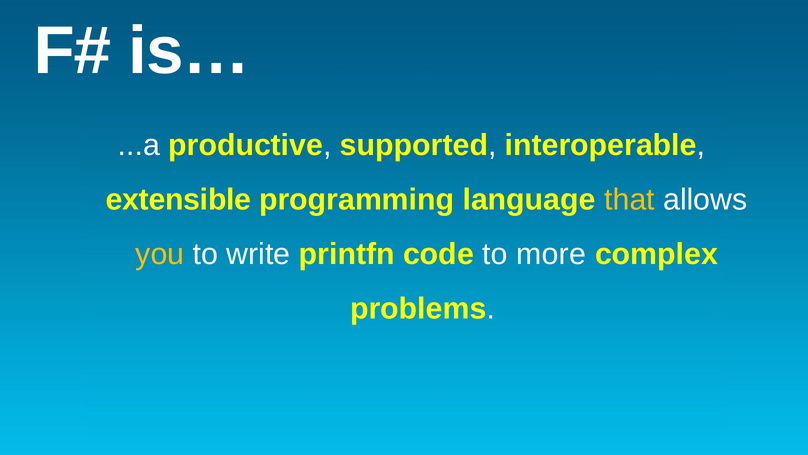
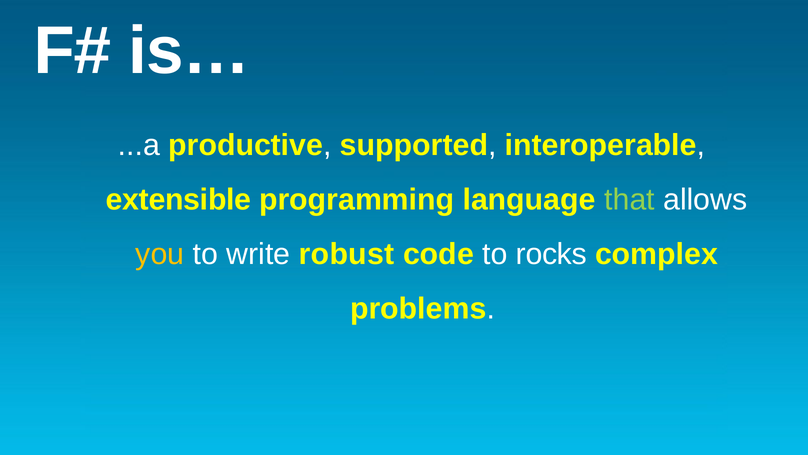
that colour: yellow -> light green
printfn: printfn -> robust
more: more -> rocks
